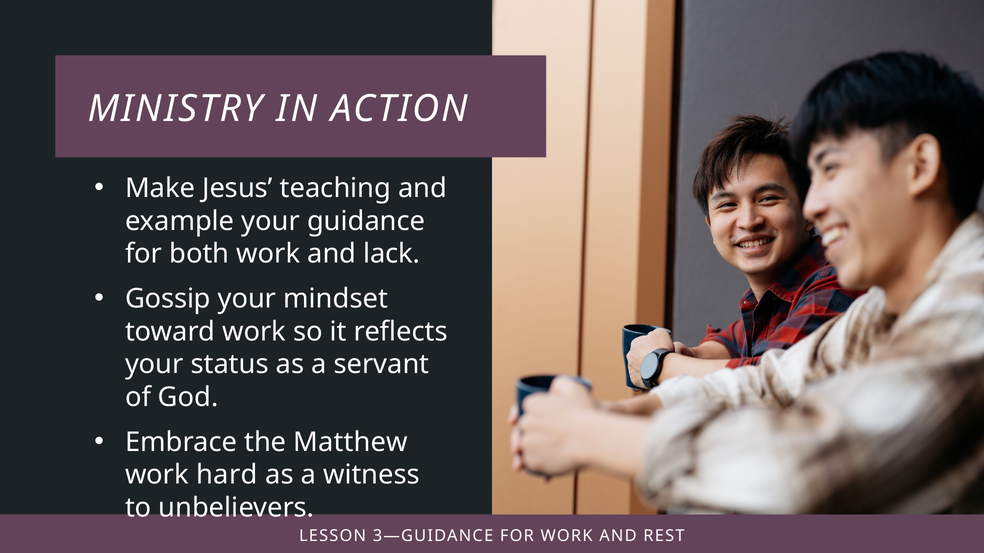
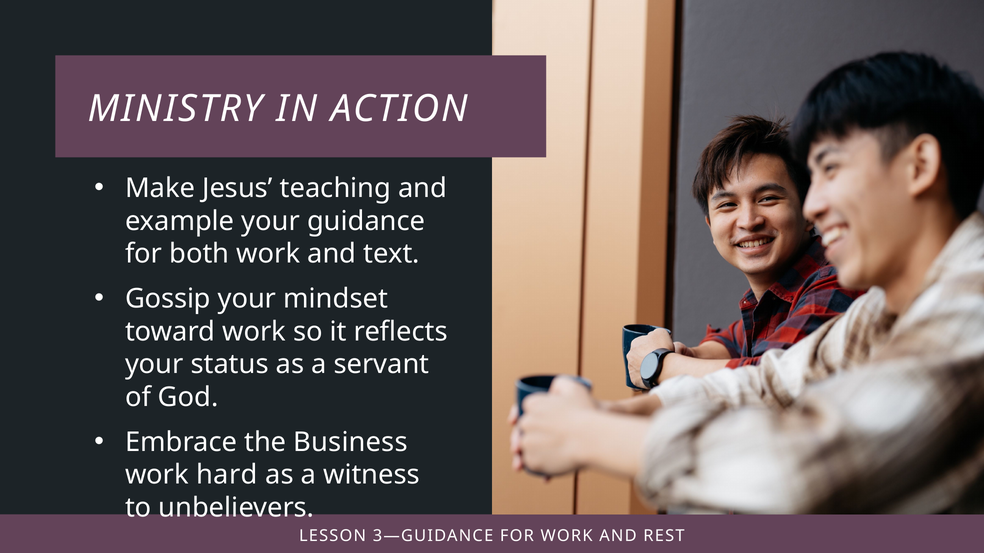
lack: lack -> text
Matthew: Matthew -> Business
